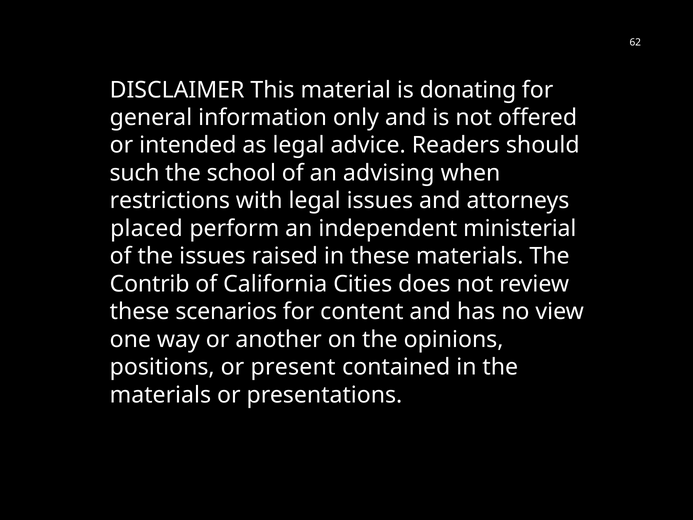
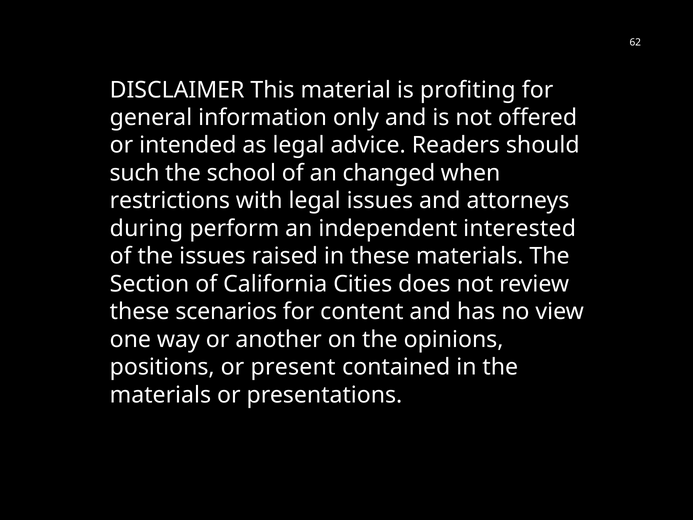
donating: donating -> profiting
advising: advising -> changed
placed: placed -> during
ministerial: ministerial -> interested
Contrib: Contrib -> Section
